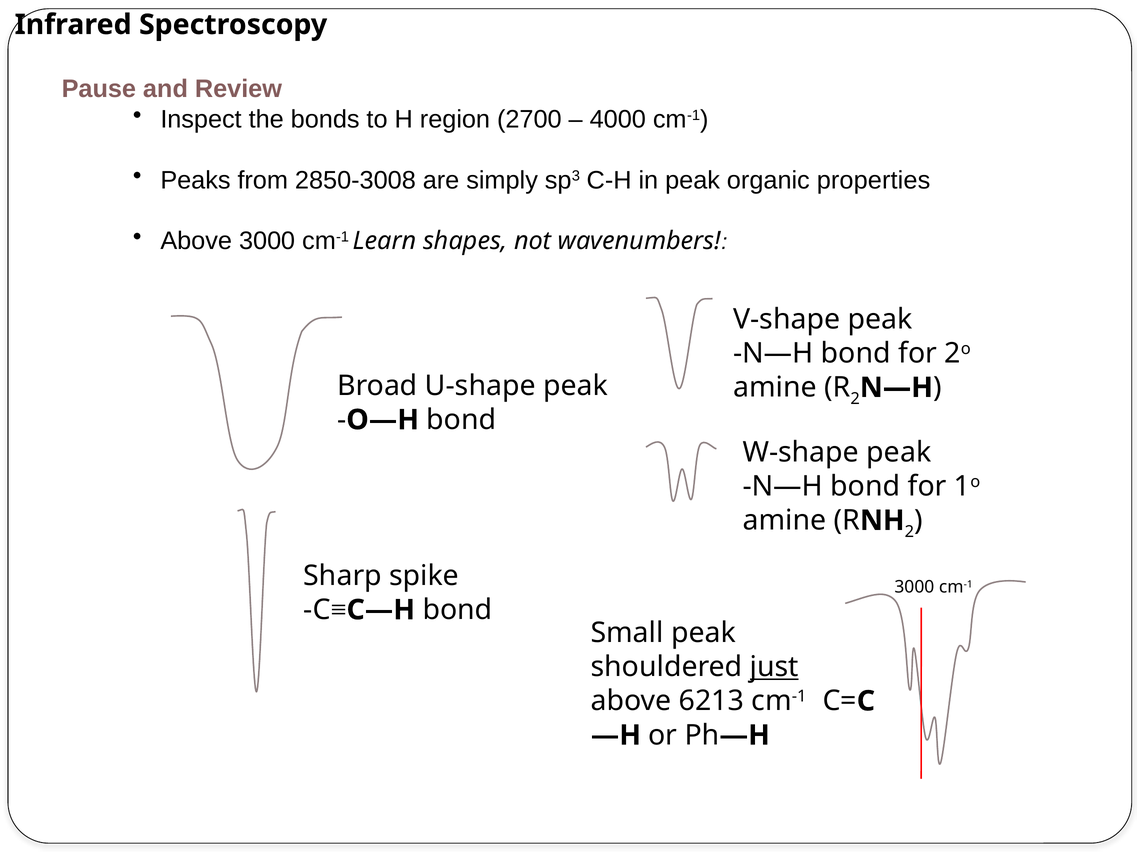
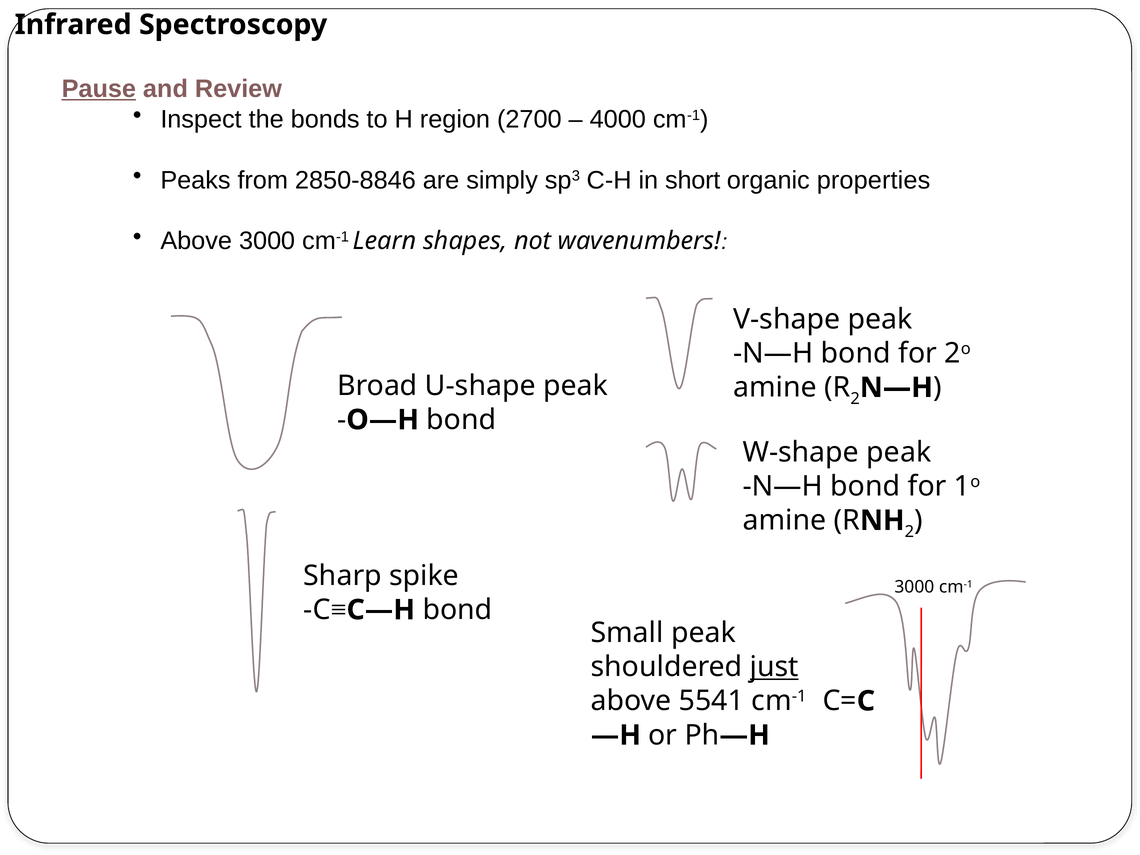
Pause underline: none -> present
2850-3008: 2850-3008 -> 2850-8846
in peak: peak -> short
6213: 6213 -> 5541
